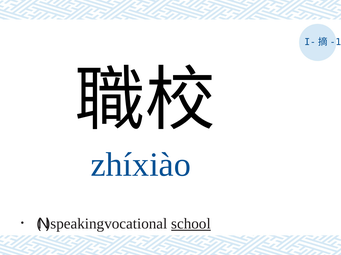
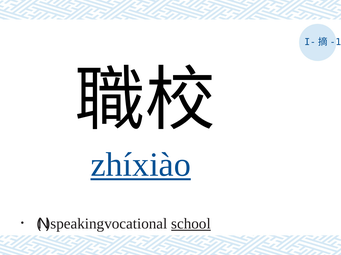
zhíxiào underline: none -> present
